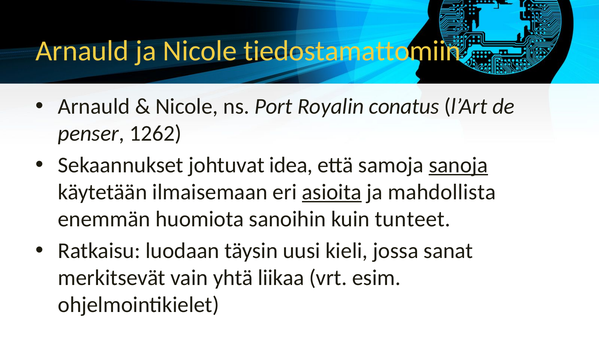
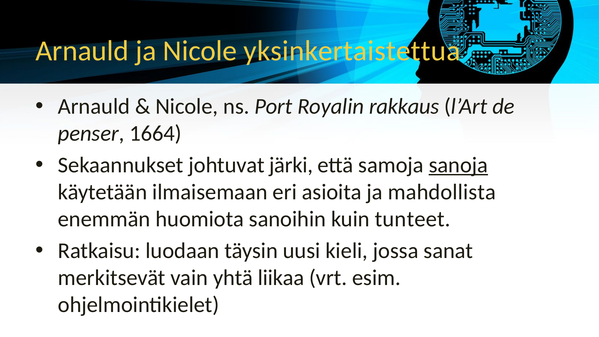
tiedostamattomiin: tiedostamattomiin -> yksinkertaistettua
conatus: conatus -> rakkaus
1262: 1262 -> 1664
idea: idea -> järki
asioita underline: present -> none
